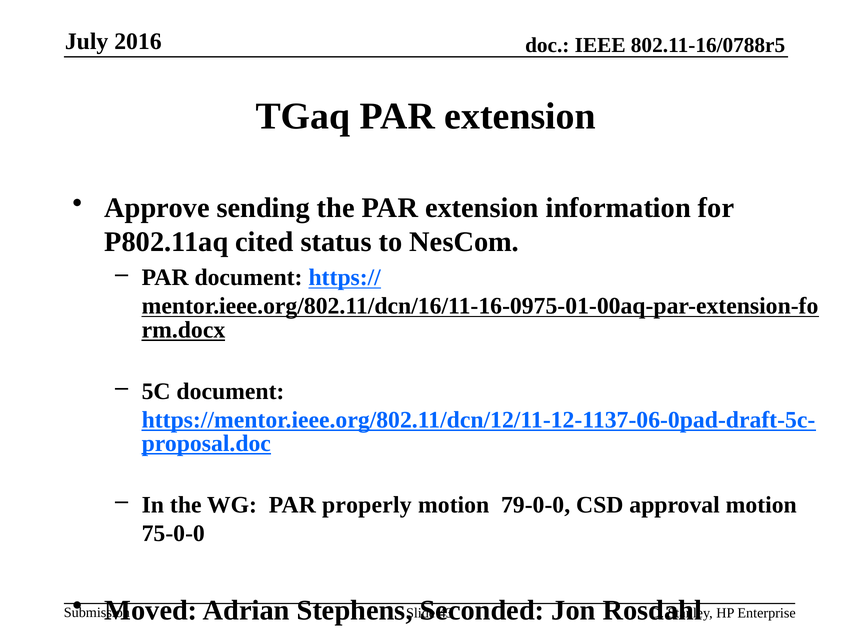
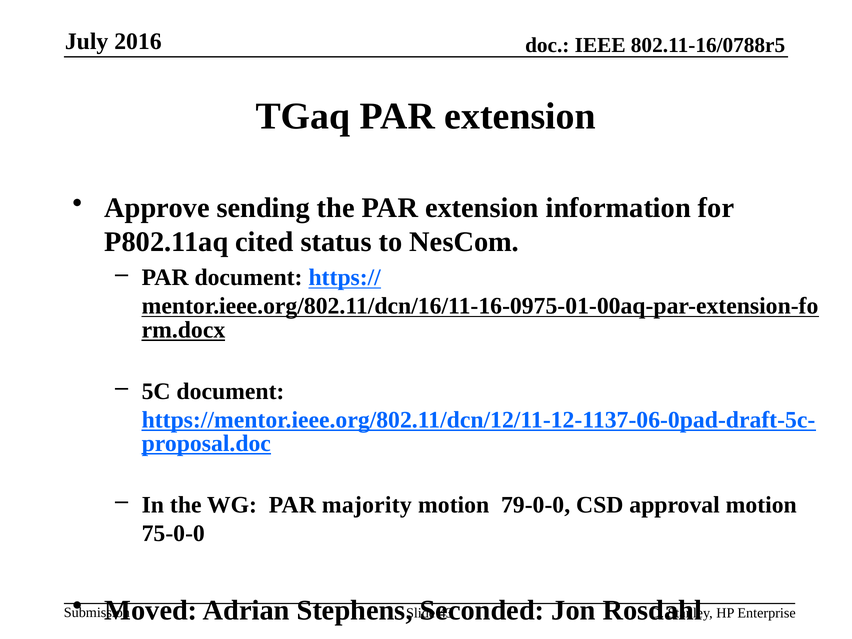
properly: properly -> majority
